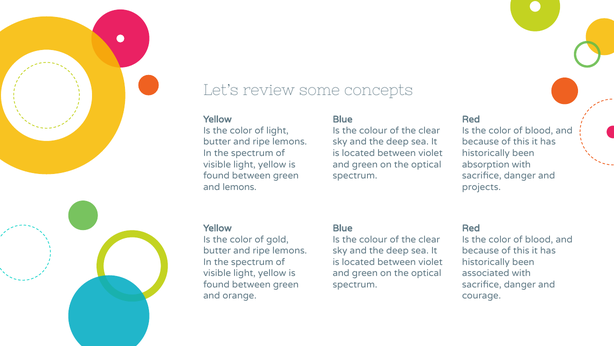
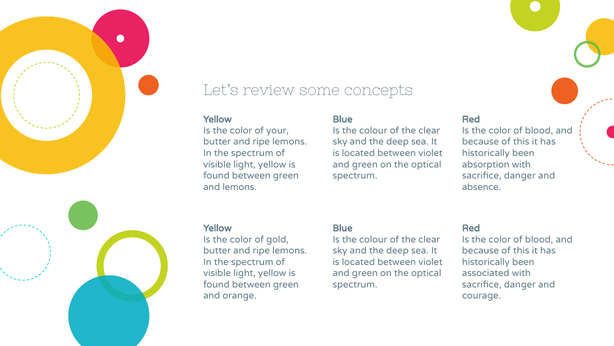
of light: light -> your
projects: projects -> absence
